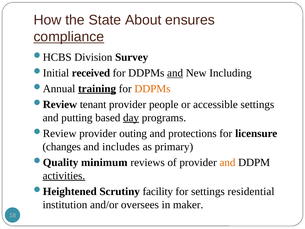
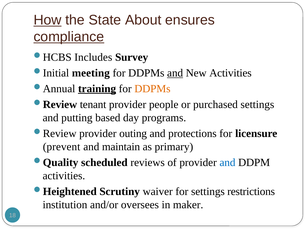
How underline: none -> present
Division: Division -> Includes
received: received -> meeting
New Including: Including -> Activities
accessible: accessible -> purchased
day underline: present -> none
changes: changes -> prevent
includes: includes -> maintain
minimum: minimum -> scheduled
and at (227, 162) colour: orange -> blue
activities at (64, 175) underline: present -> none
facility: facility -> waiver
residential: residential -> restrictions
